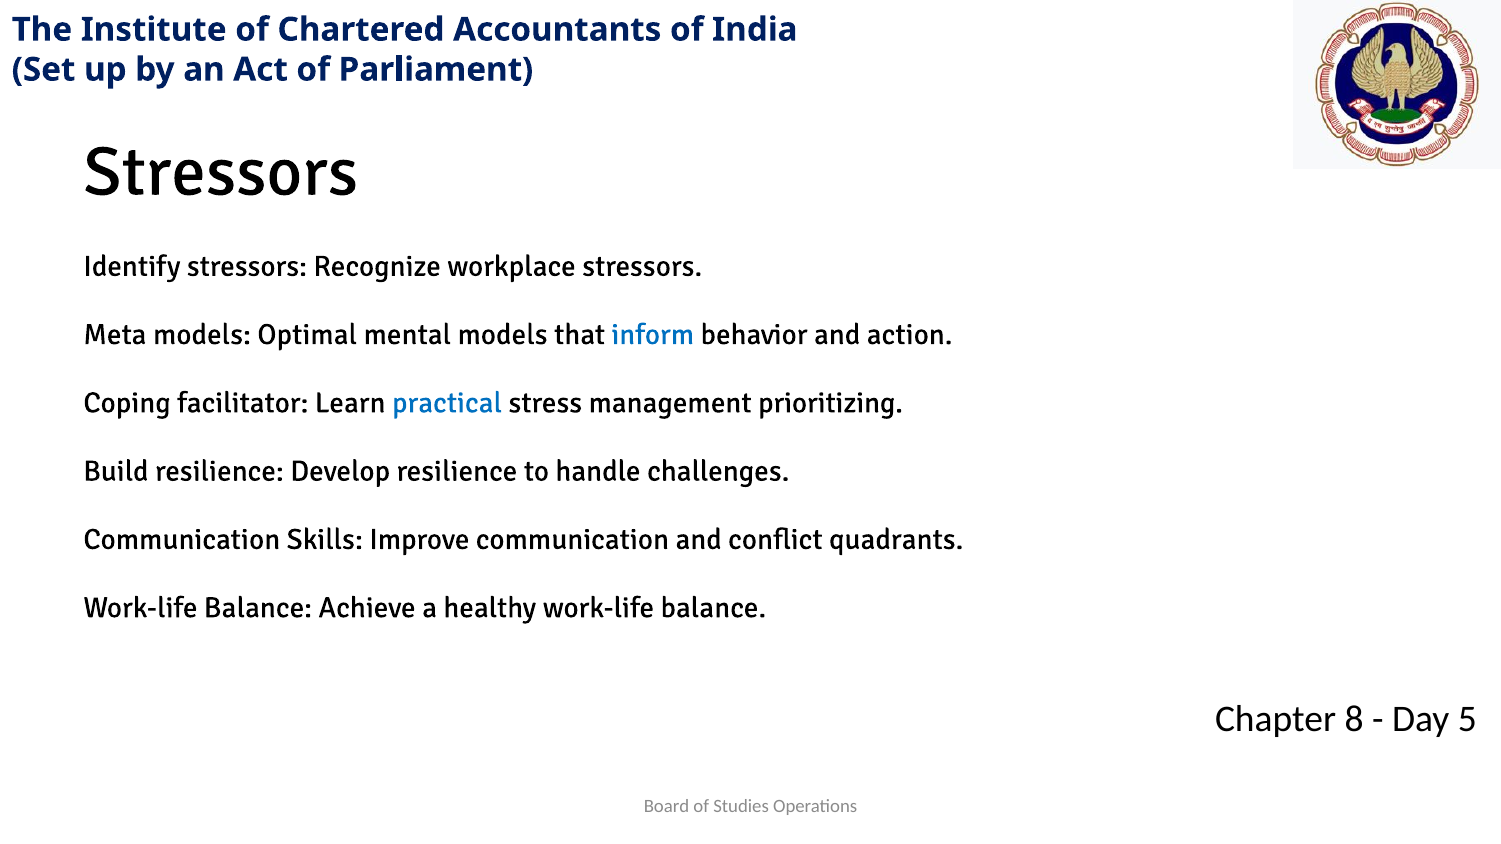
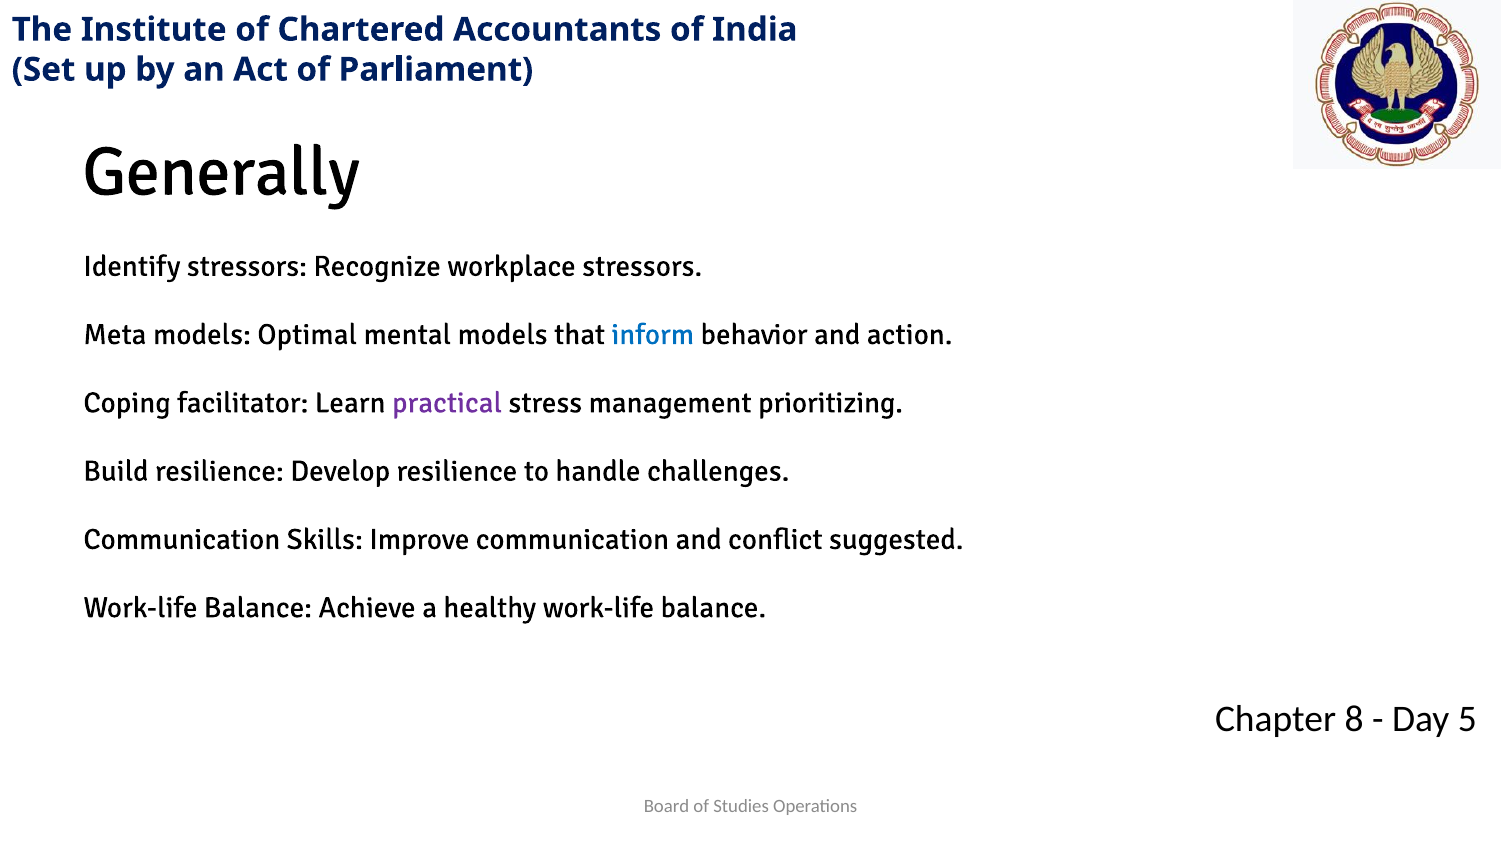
Stressors at (221, 172): Stressors -> Generally
practical colour: blue -> purple
quadrants: quadrants -> suggested
